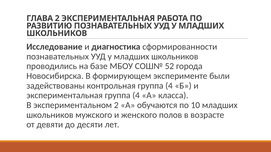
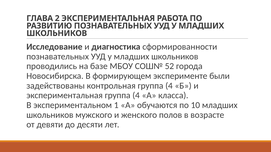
экспериментальном 2: 2 -> 1
